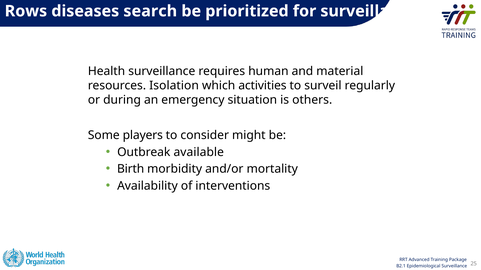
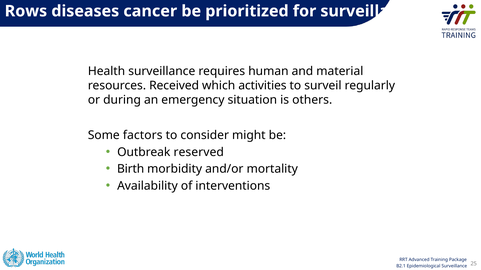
search: search -> cancer
Isolation: Isolation -> Received
players: players -> factors
available: available -> reserved
